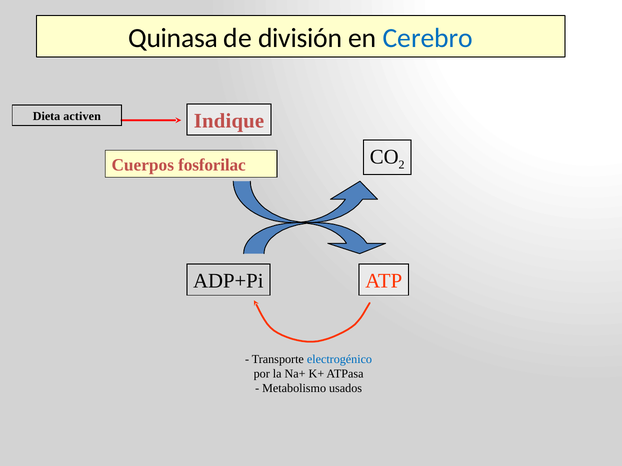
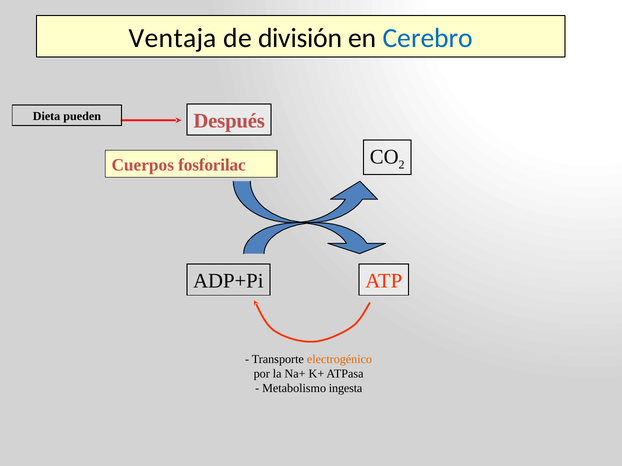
Quinasa: Quinasa -> Ventaja
activen: activen -> pueden
Indique: Indique -> Después
electrogénico colour: blue -> orange
usados: usados -> ingesta
